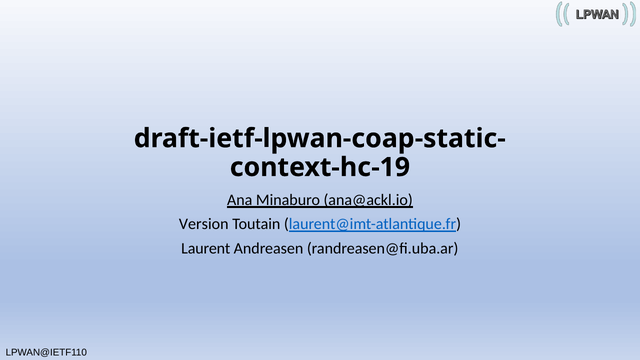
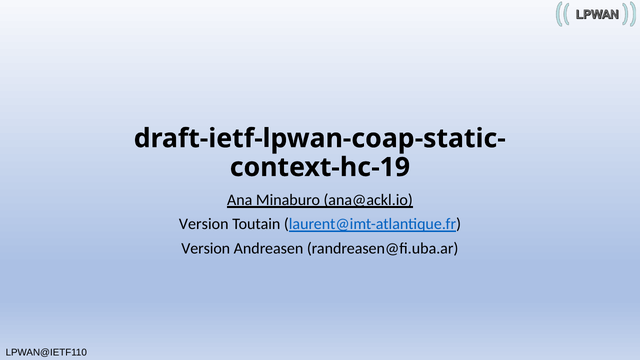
Laurent at (206, 248): Laurent -> Version
